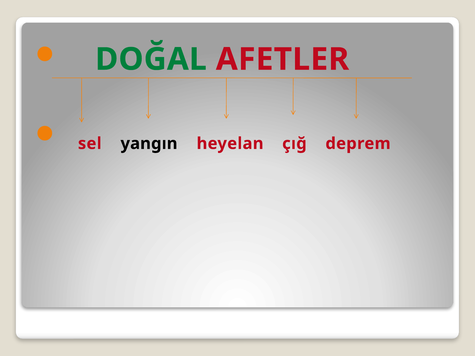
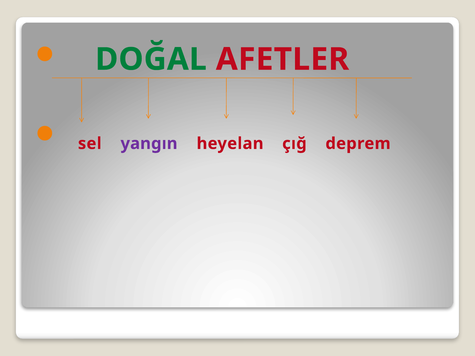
yangın colour: black -> purple
